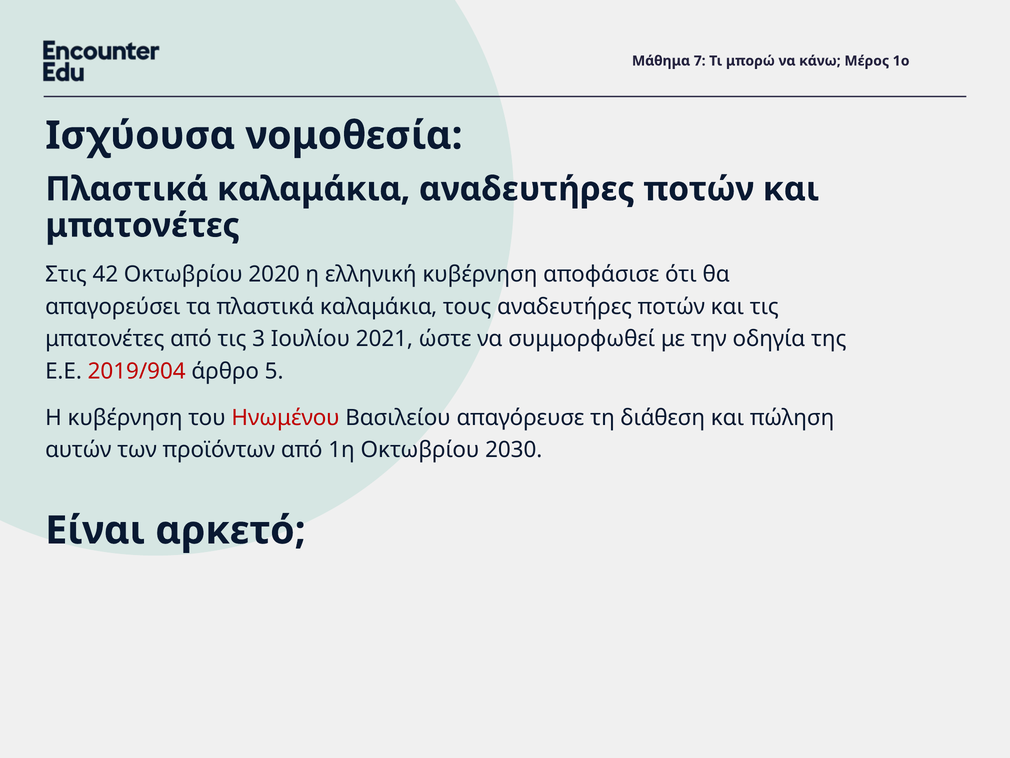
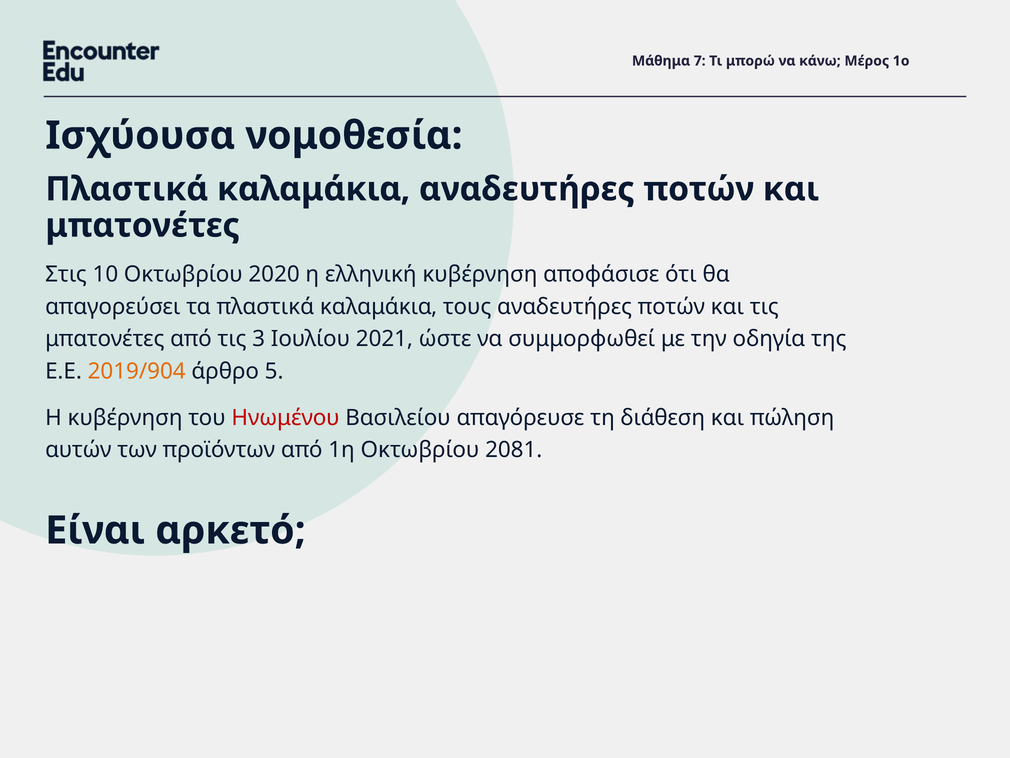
42: 42 -> 10
2019/904 colour: red -> orange
2030: 2030 -> 2081
